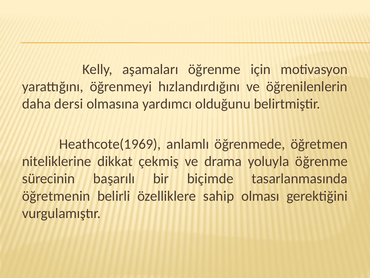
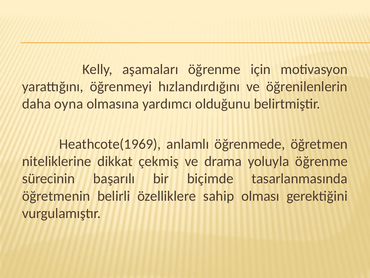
dersi: dersi -> oyna
